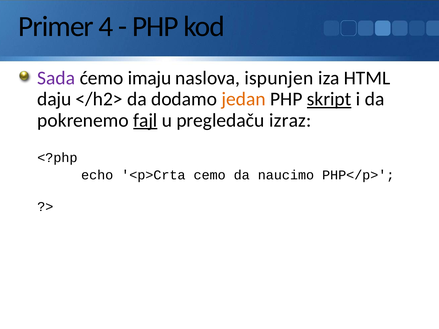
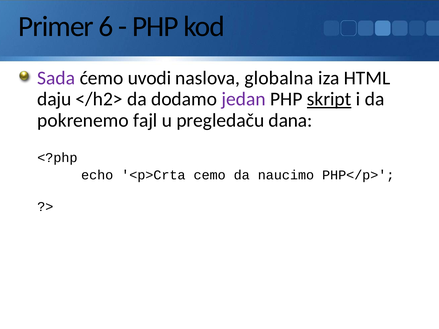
4: 4 -> 6
imaju: imaju -> uvodi
ispunjen: ispunjen -> globalna
jedan colour: orange -> purple
fajl underline: present -> none
izraz: izraz -> dana
